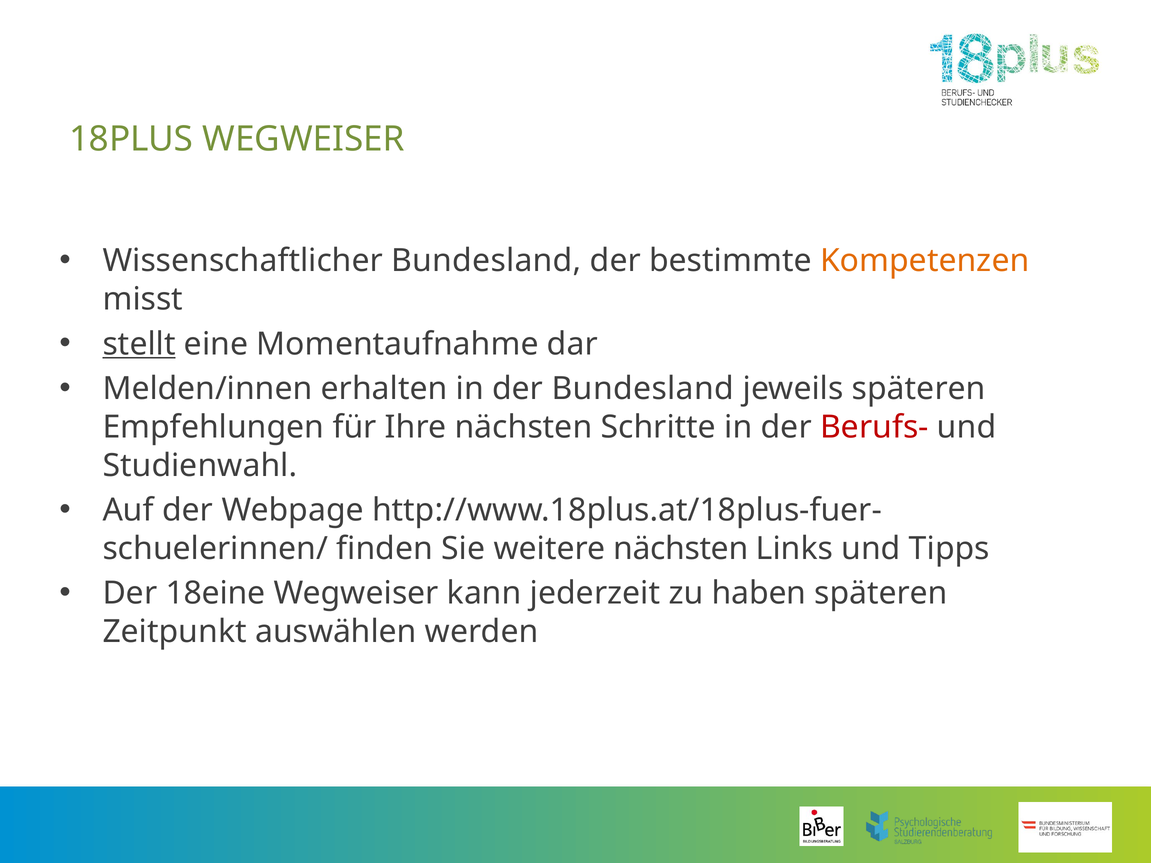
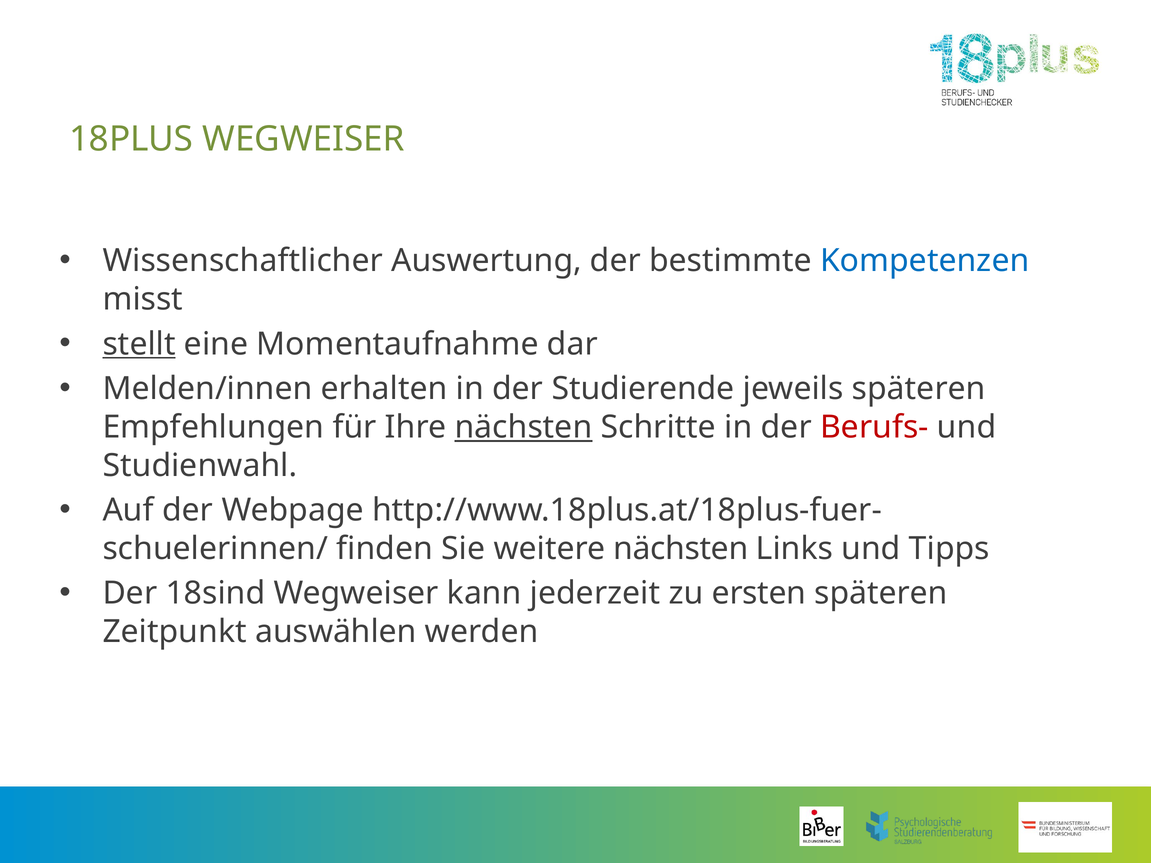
Wissenschaftlicher Bundesland: Bundesland -> Auswertung
Kompetenzen colour: orange -> blue
der Bundesland: Bundesland -> Studierende
nächsten at (523, 427) underline: none -> present
18eine: 18eine -> 18sind
haben: haben -> ersten
